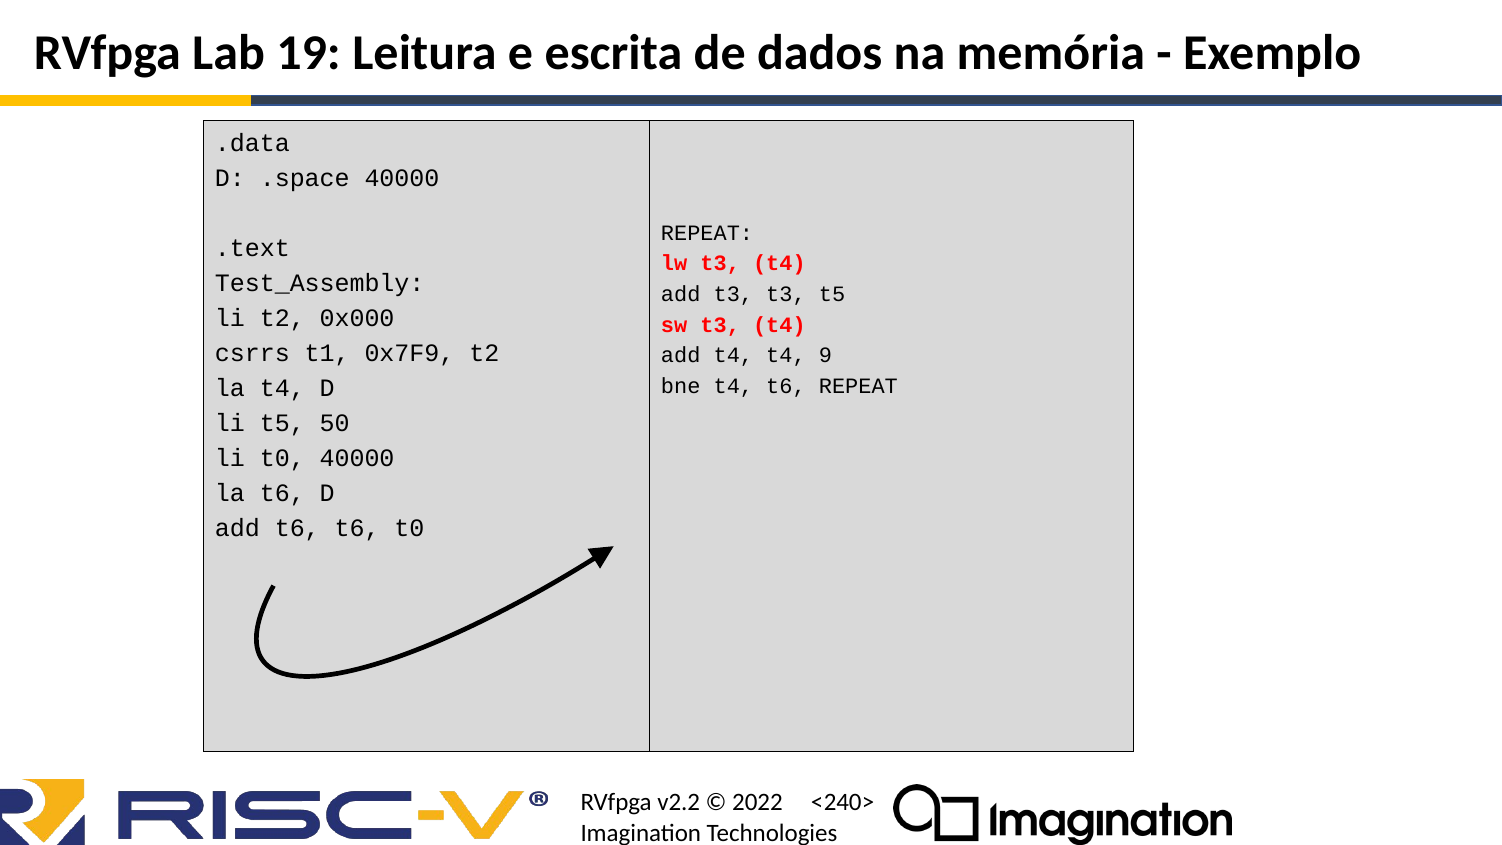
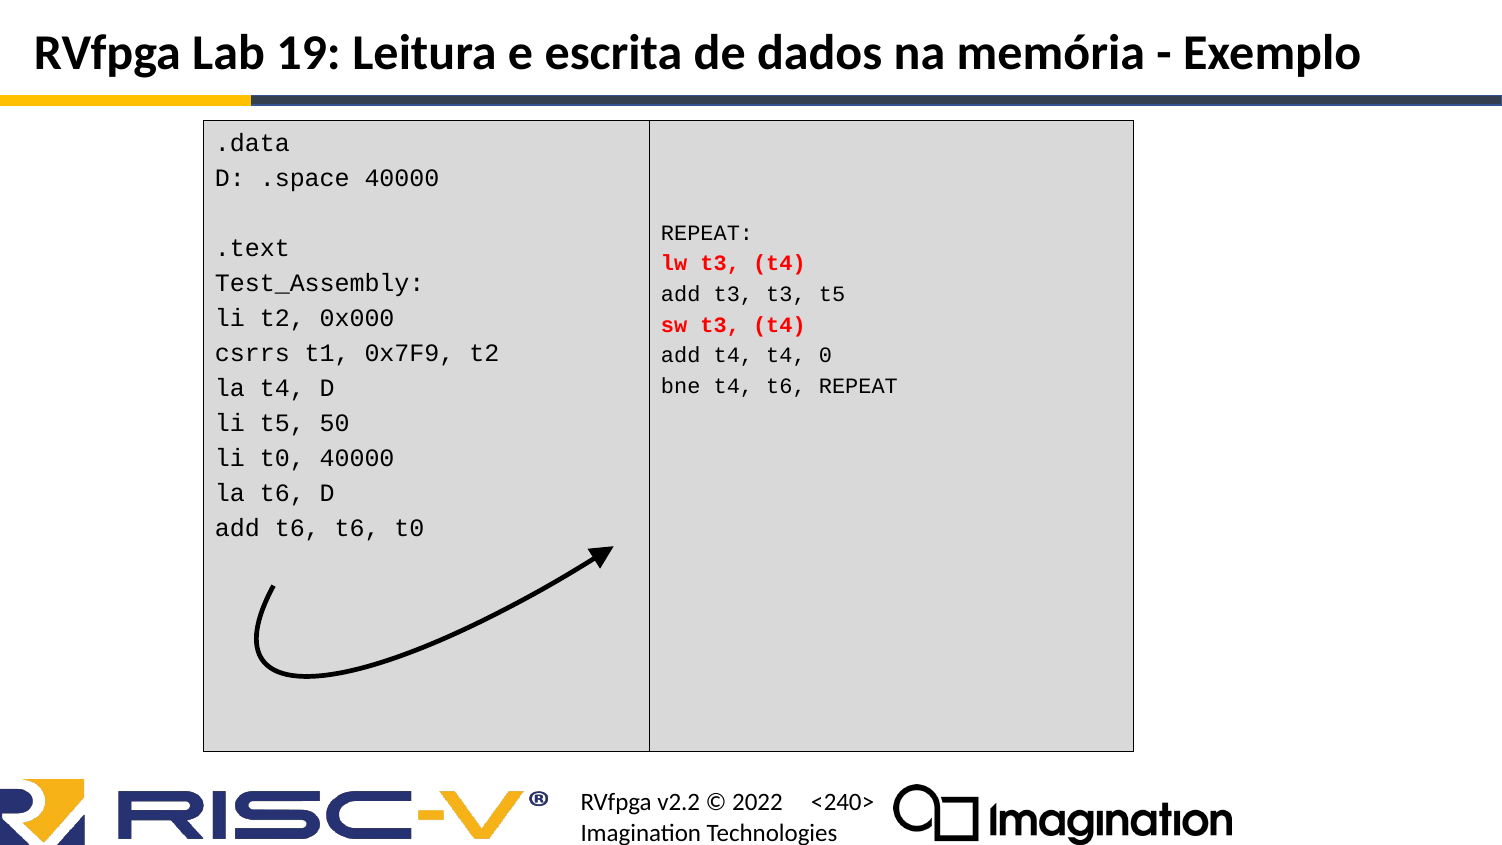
9: 9 -> 0
